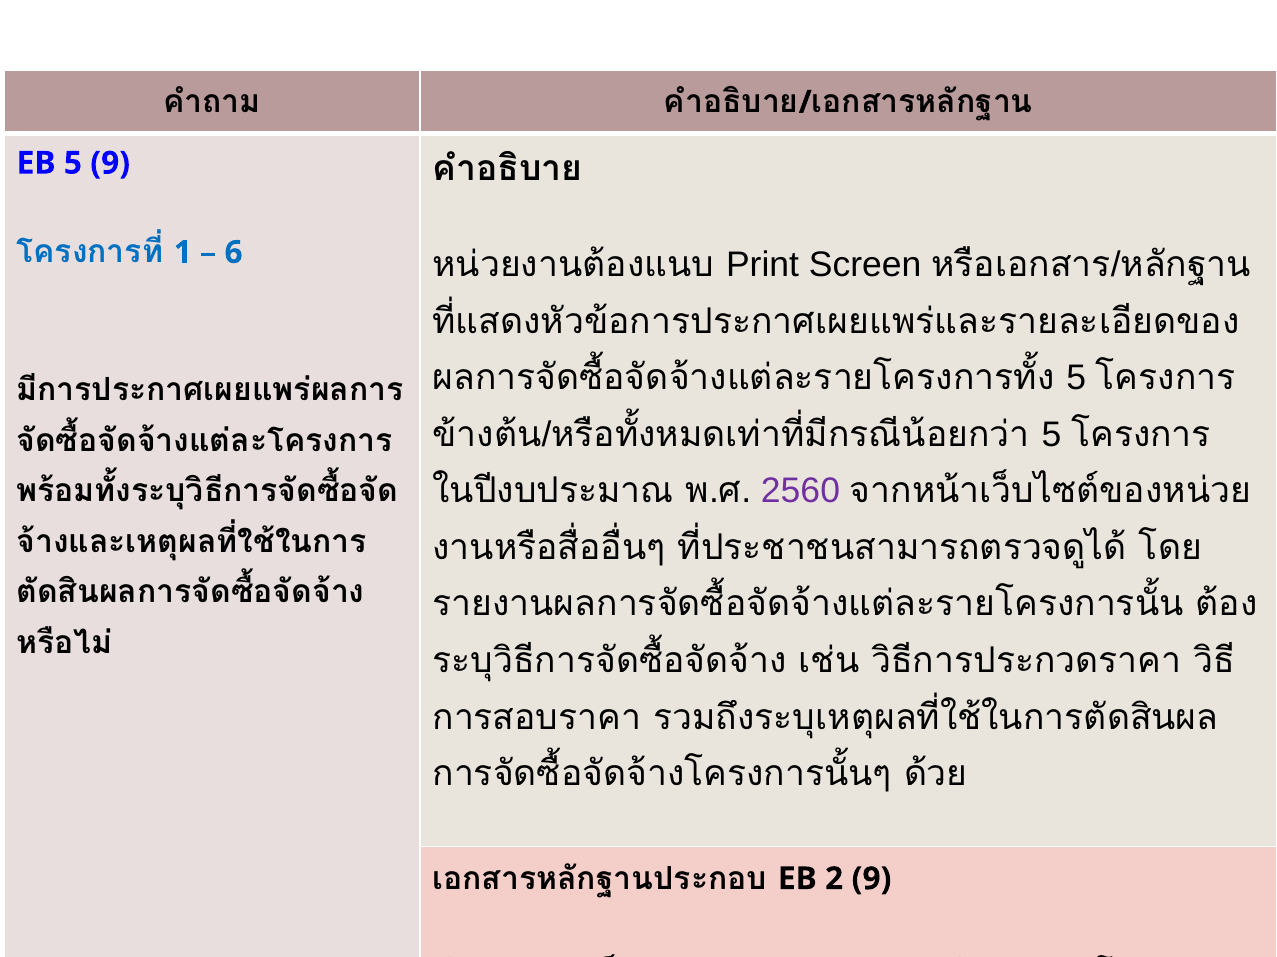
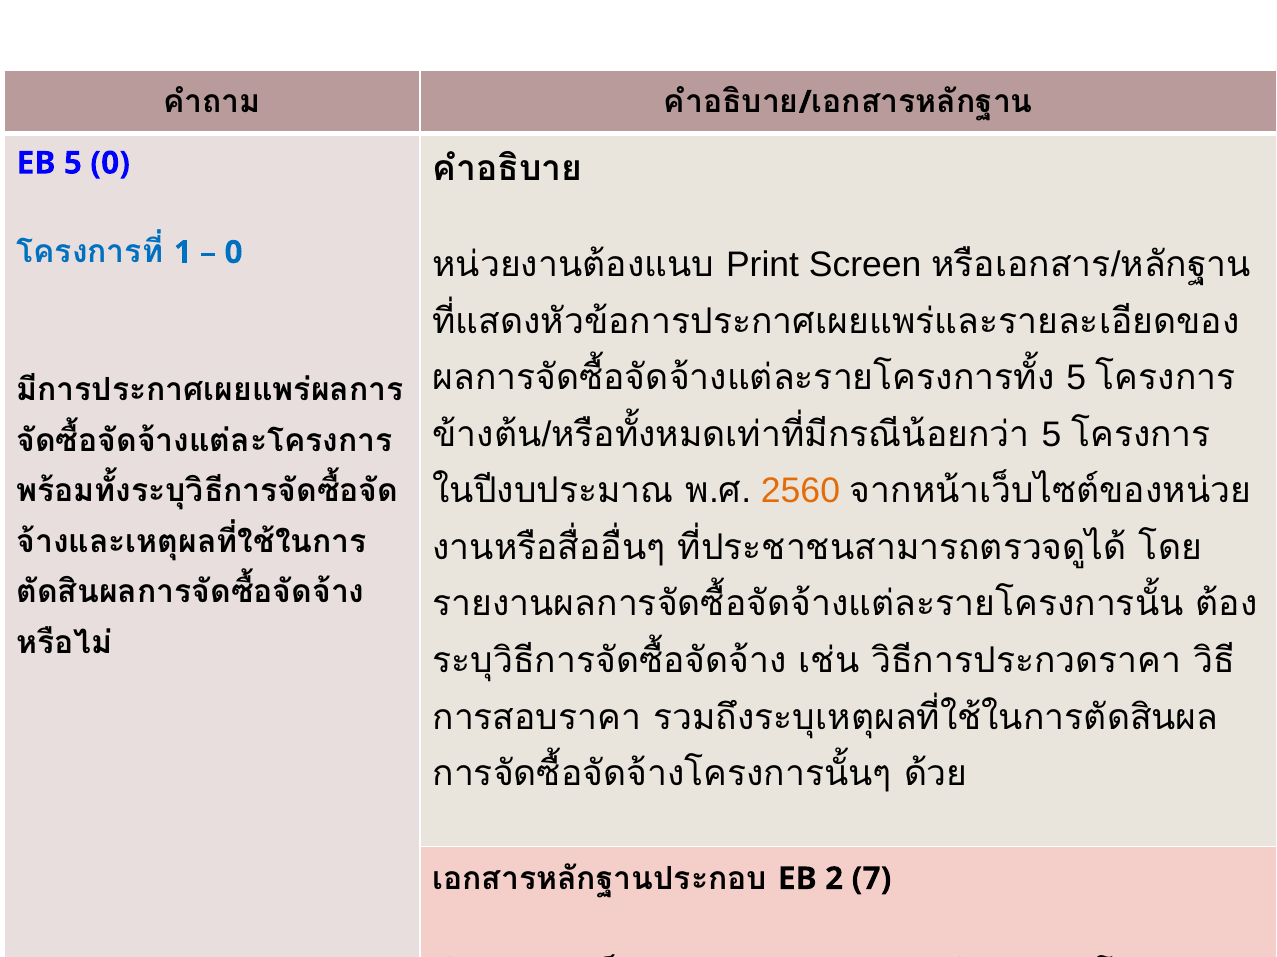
5 9: 9 -> 0
6 at (234, 253): 6 -> 0
2560 colour: purple -> orange
2 9: 9 -> 7
